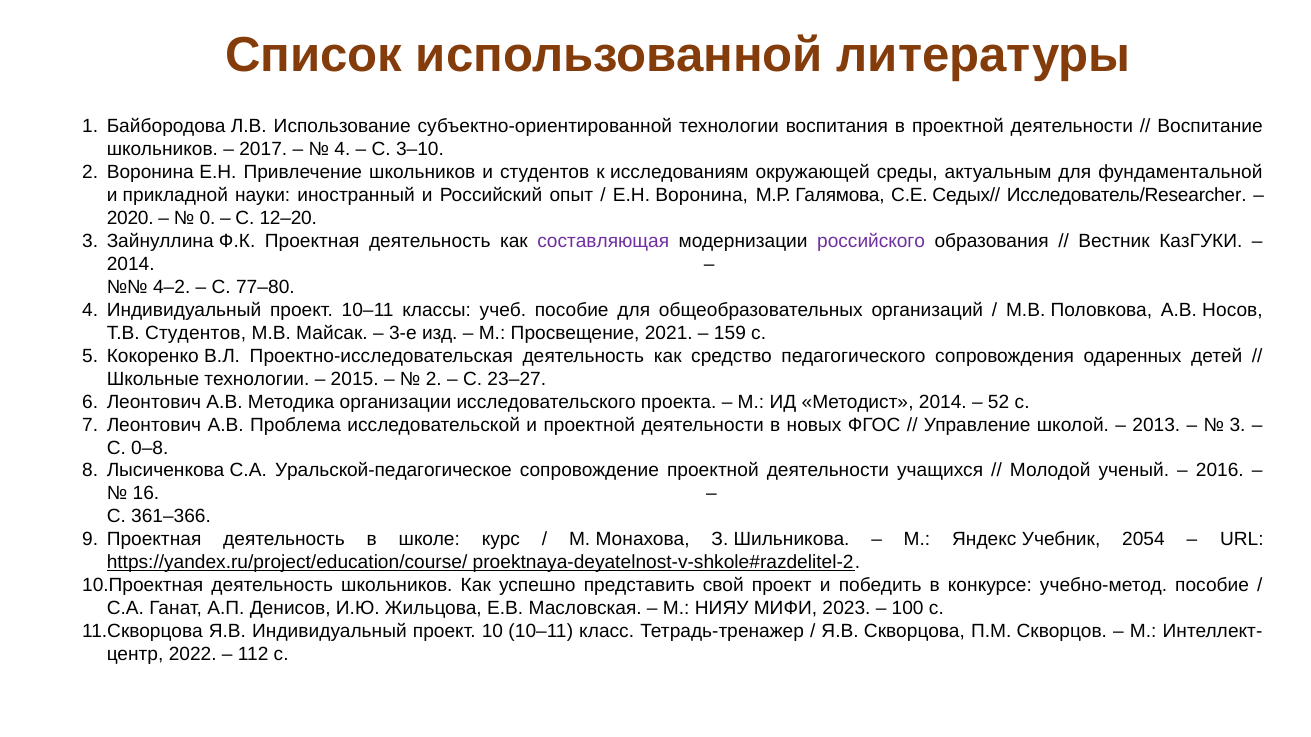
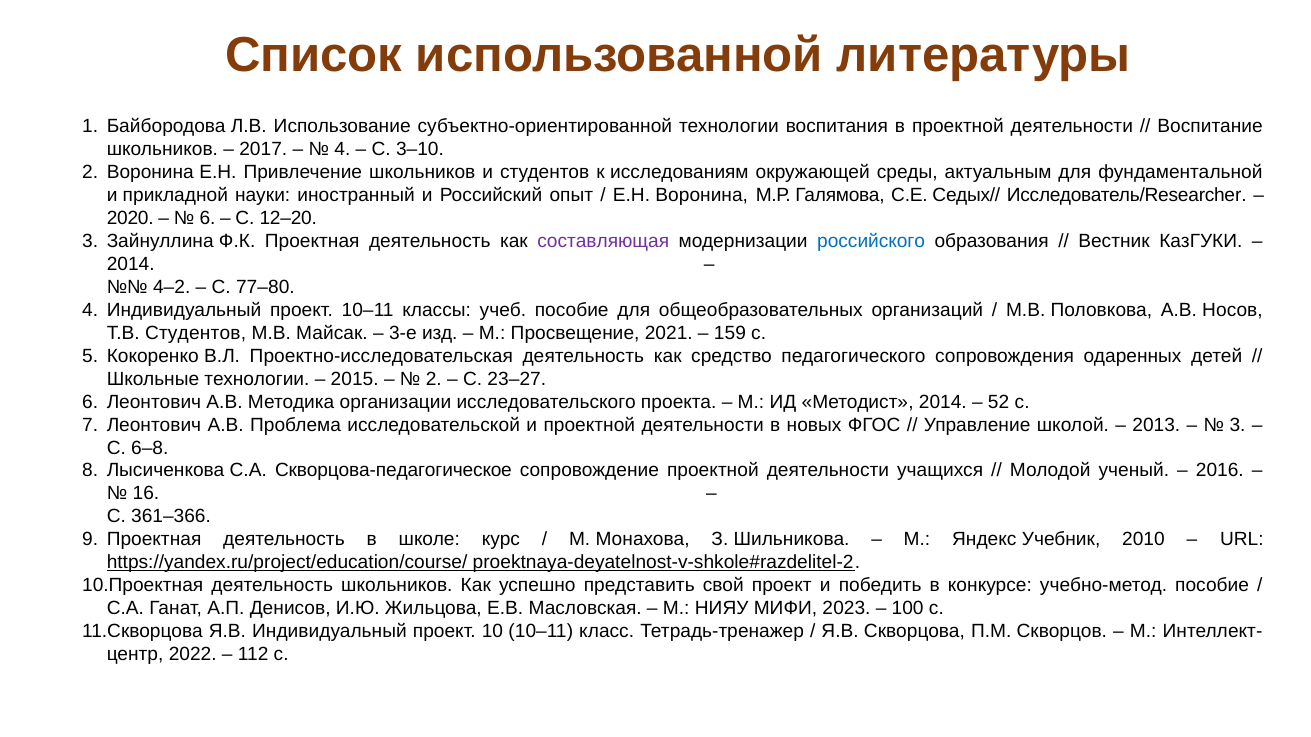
0 at (208, 218): 0 -> 6
российского colour: purple -> blue
0–8: 0–8 -> 6–8
Уральской-педагогическое: Уральской-педагогическое -> Скворцова-педагогическое
2054: 2054 -> 2010
